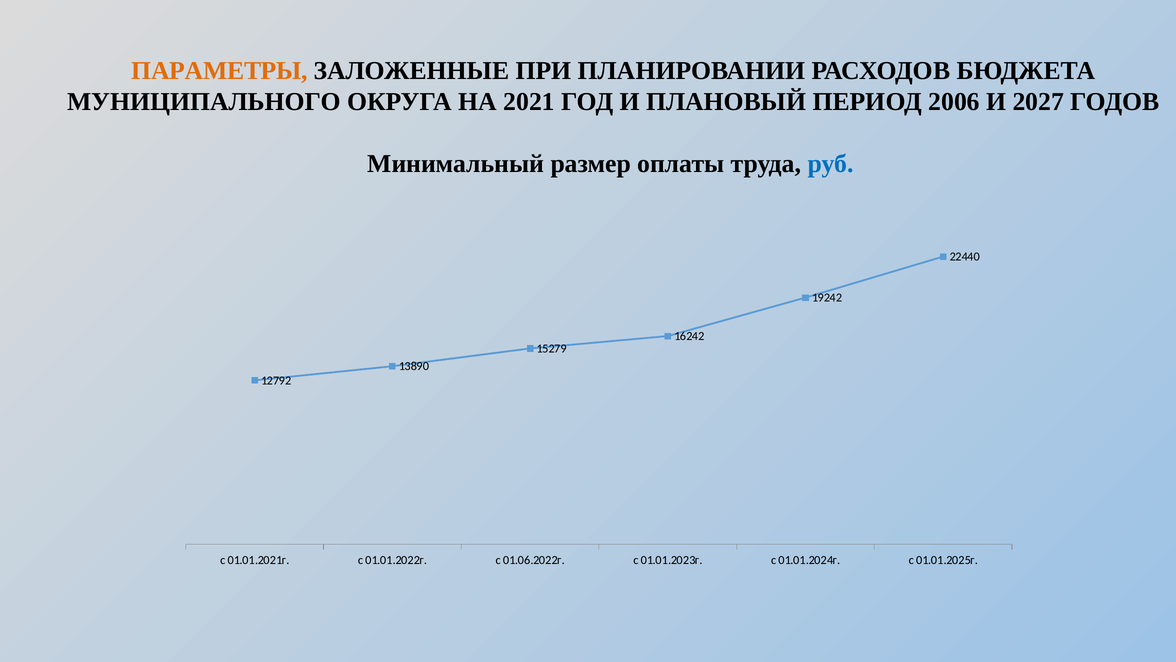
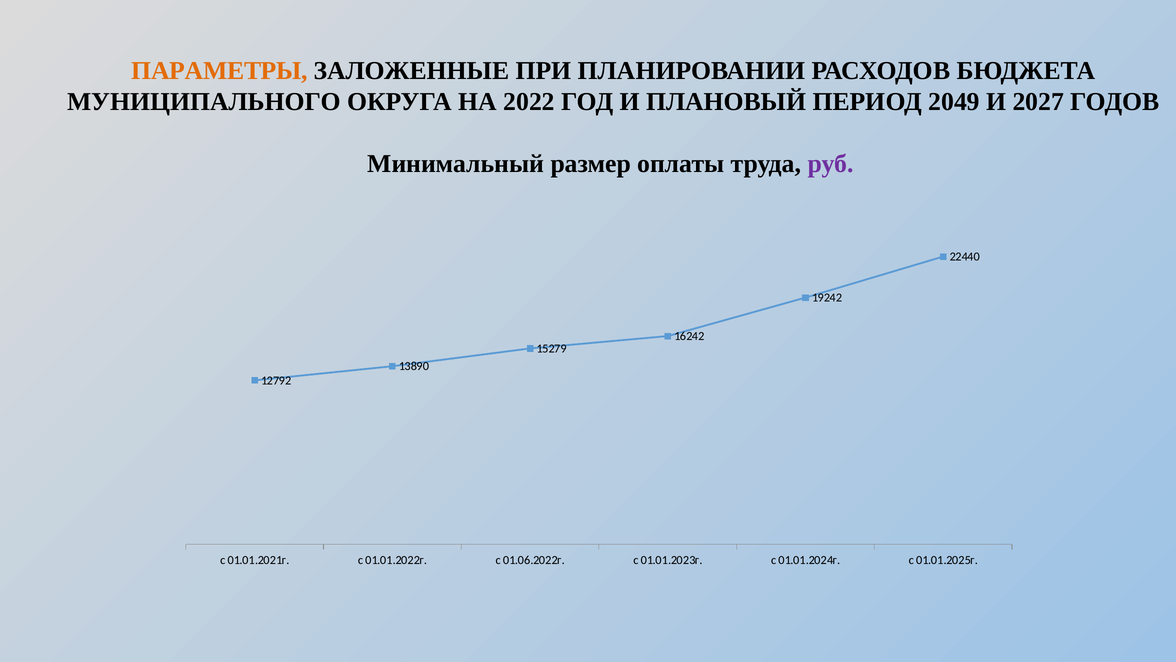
2021: 2021 -> 2022
2006: 2006 -> 2049
руб colour: blue -> purple
